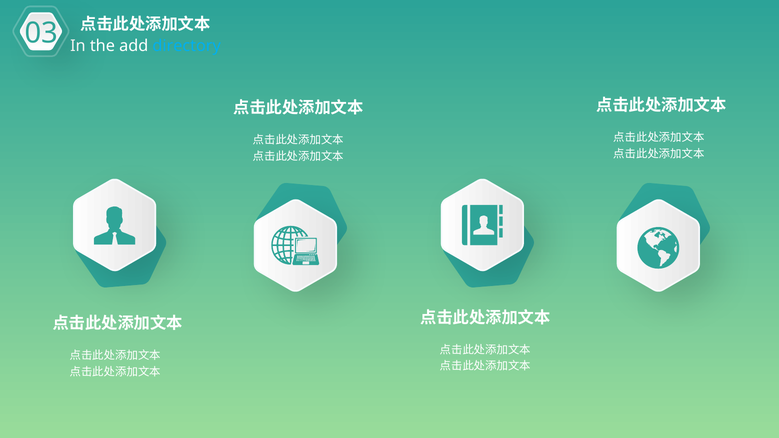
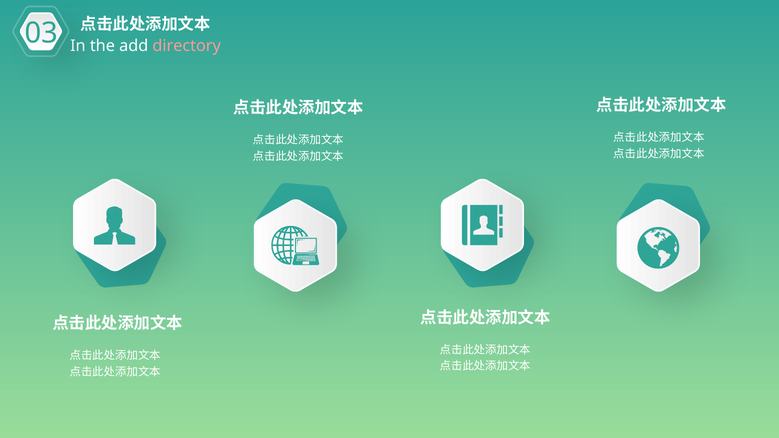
directory colour: light blue -> pink
